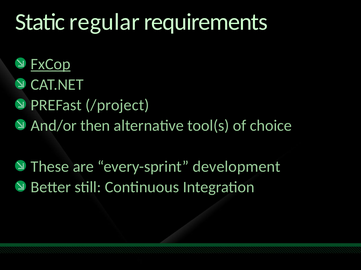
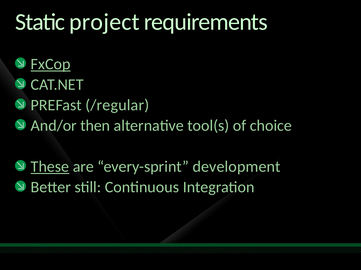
regular: regular -> project
/project: /project -> /regular
These underline: none -> present
